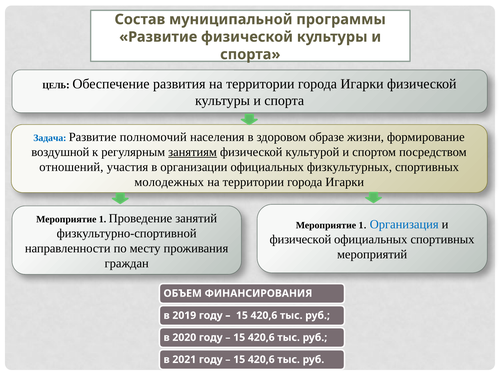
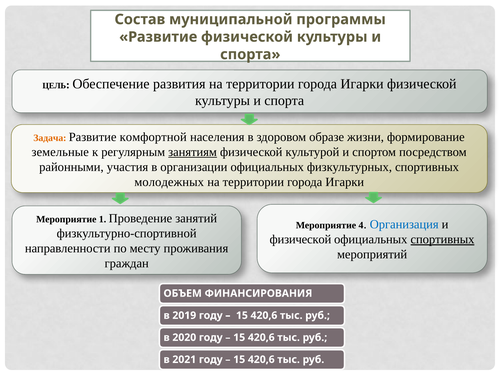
Задача colour: blue -> orange
полномочий: полномочий -> комфортной
воздушной: воздушной -> земельные
отношений: отношений -> районными
1 at (361, 225): 1 -> 4
спортивных at (442, 239) underline: none -> present
